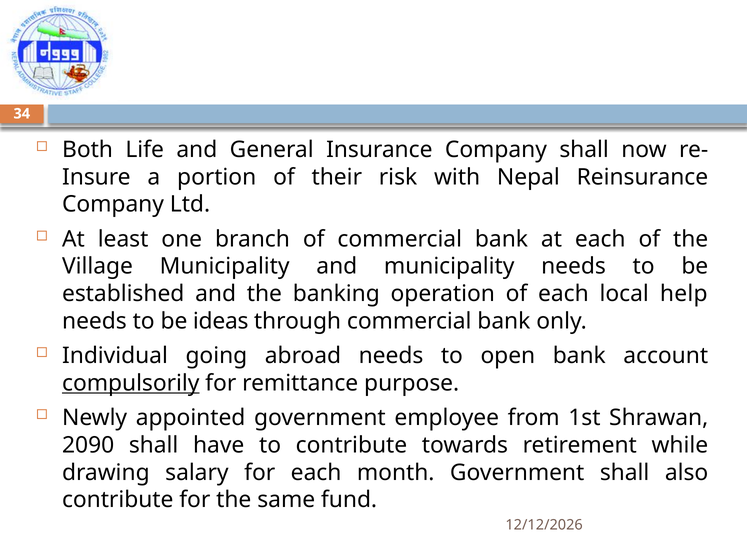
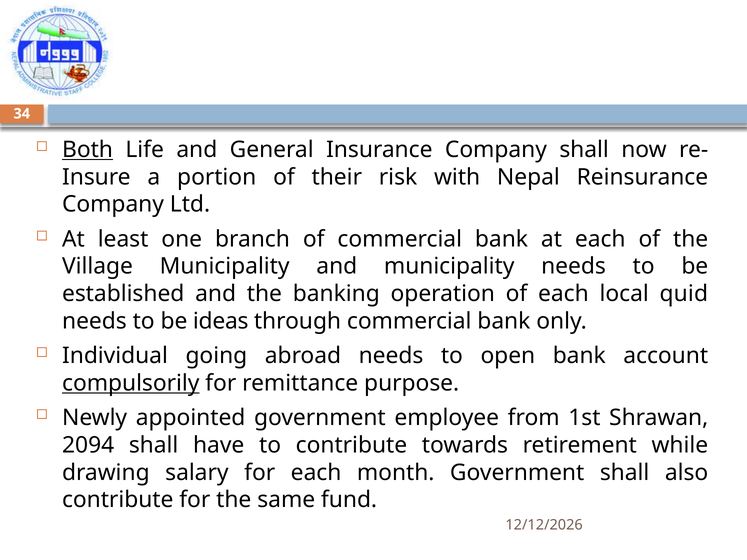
Both underline: none -> present
help: help -> quid
2090: 2090 -> 2094
